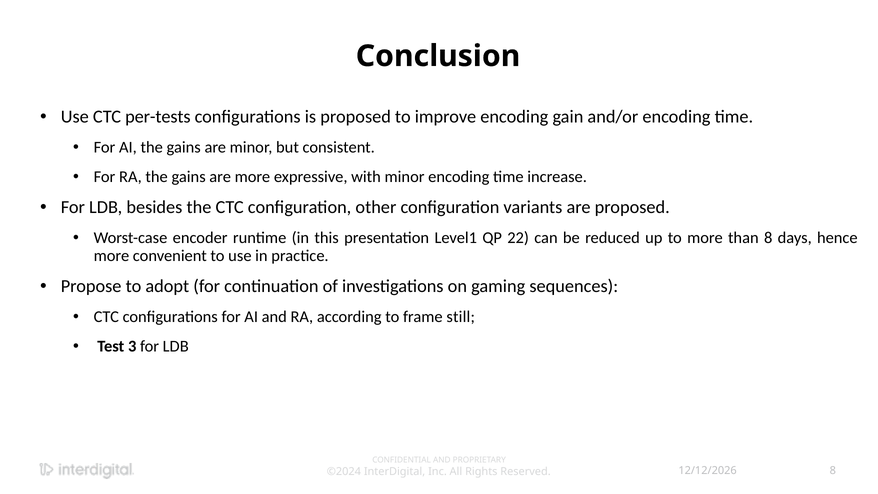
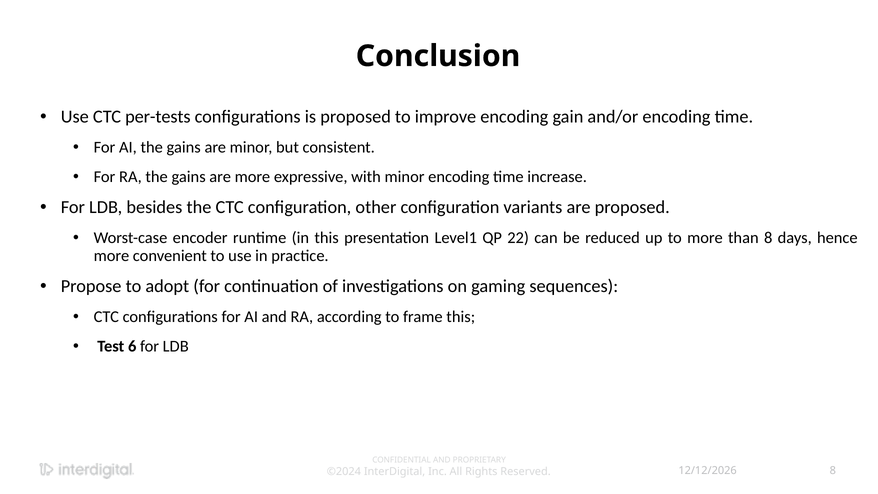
frame still: still -> this
3: 3 -> 6
